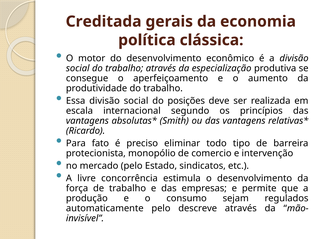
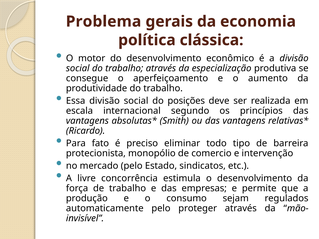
Creditada: Creditada -> Problema
descreve: descreve -> proteger
